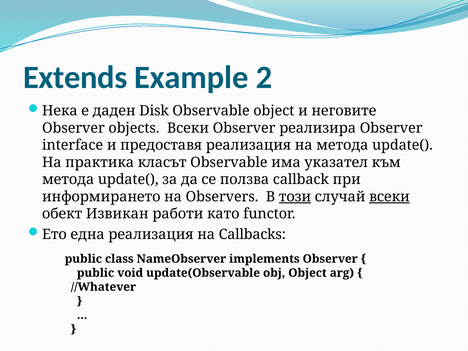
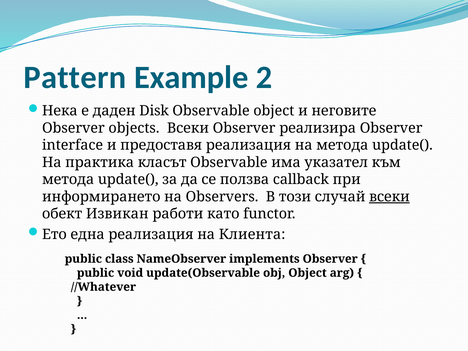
Extends: Extends -> Pattern
този underline: present -> none
Callbacks: Callbacks -> Клиента
